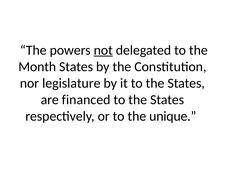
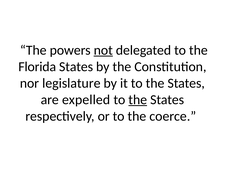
Month: Month -> Florida
financed: financed -> expelled
the at (138, 100) underline: none -> present
unique: unique -> coerce
